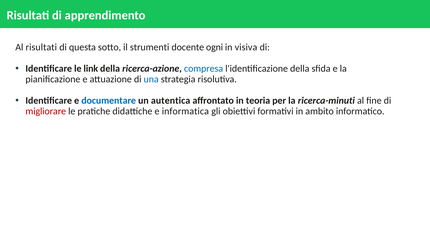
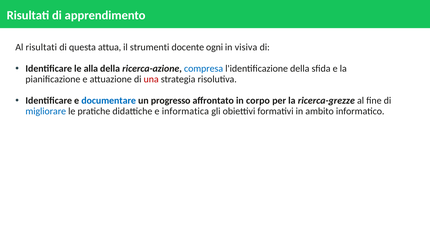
sotto: sotto -> attua
link: link -> alla
una colour: blue -> red
autentica: autentica -> progresso
teoria: teoria -> corpo
ricerca-minuti: ricerca-minuti -> ricerca-grezze
migliorare colour: red -> blue
